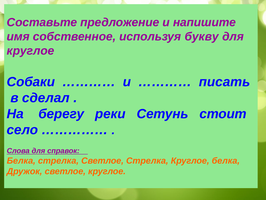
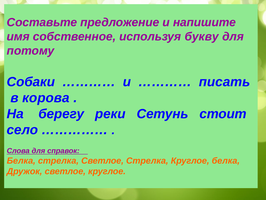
круглое at (31, 51): круглое -> потому
сделал: сделал -> корова
